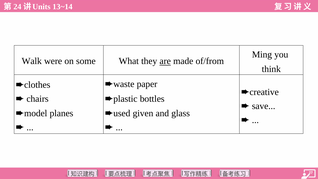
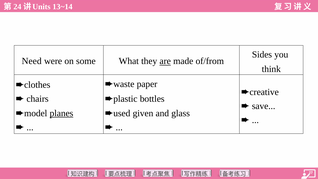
Ming: Ming -> Sides
Walk: Walk -> Need
planes underline: none -> present
